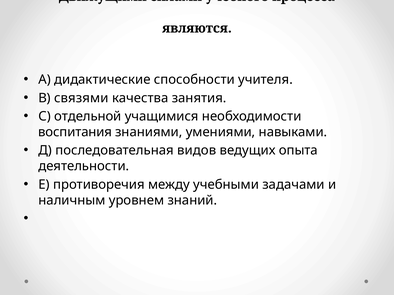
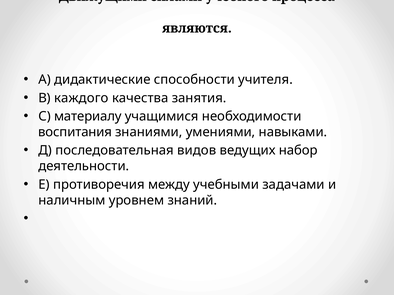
связями: связями -> каждого
отдельной: отдельной -> материалу
опыта: опыта -> набор
